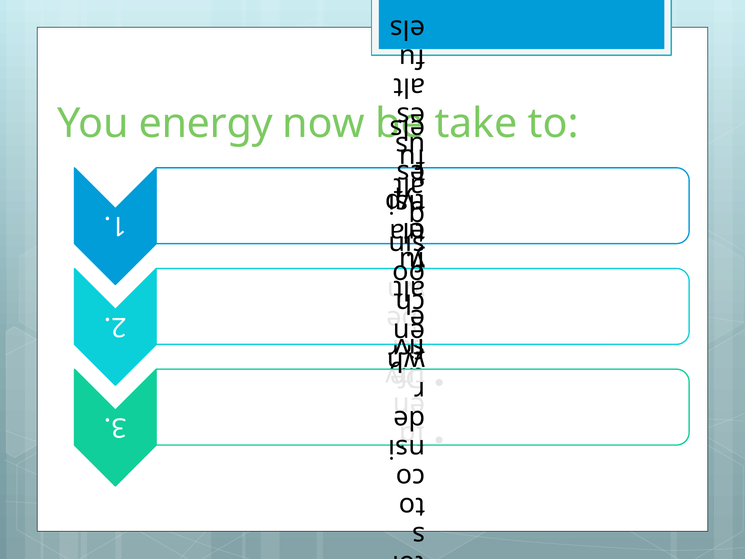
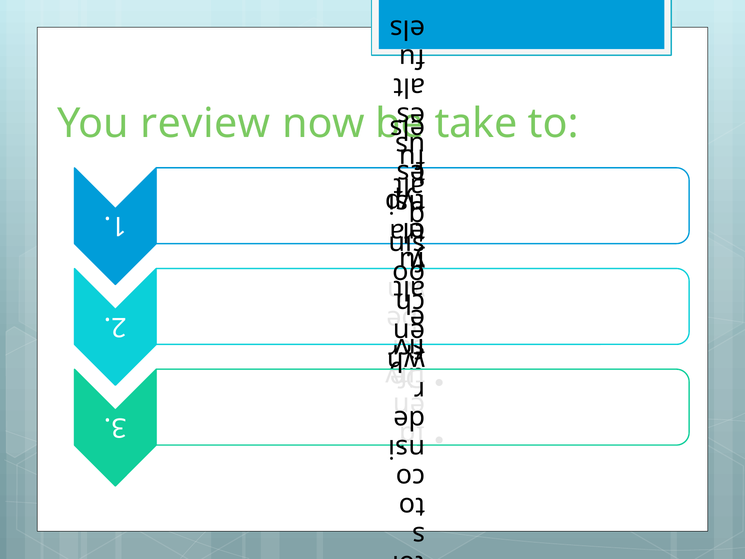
energy: energy -> review
